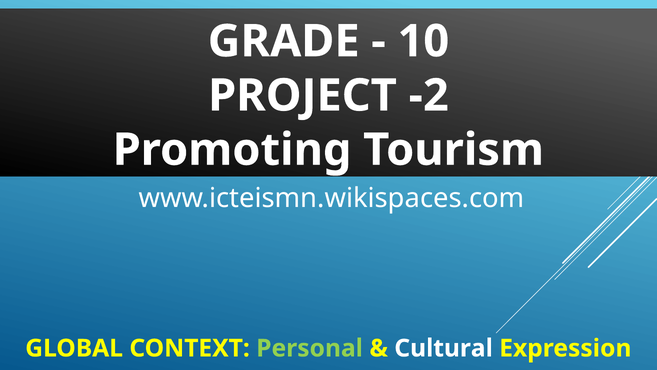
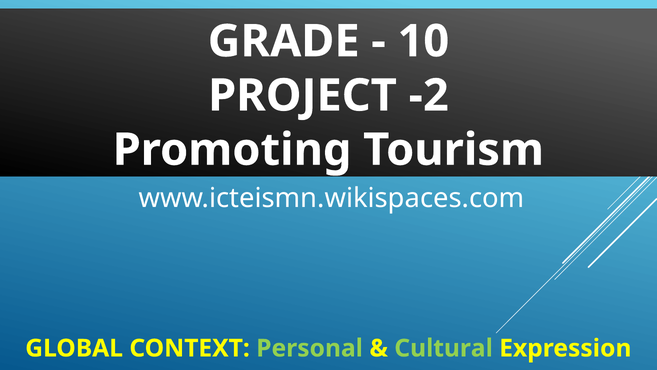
Cultural colour: white -> light green
